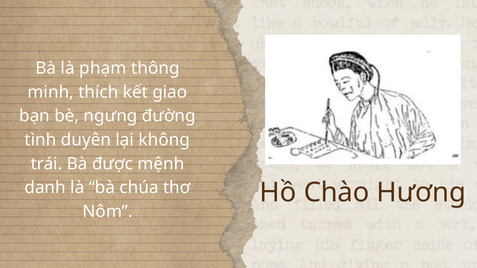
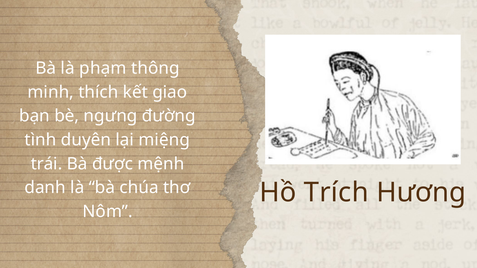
không: không -> miệng
Chào: Chào -> Trích
